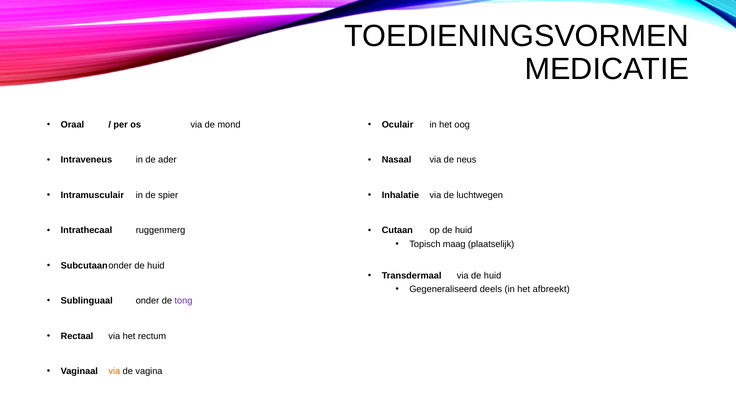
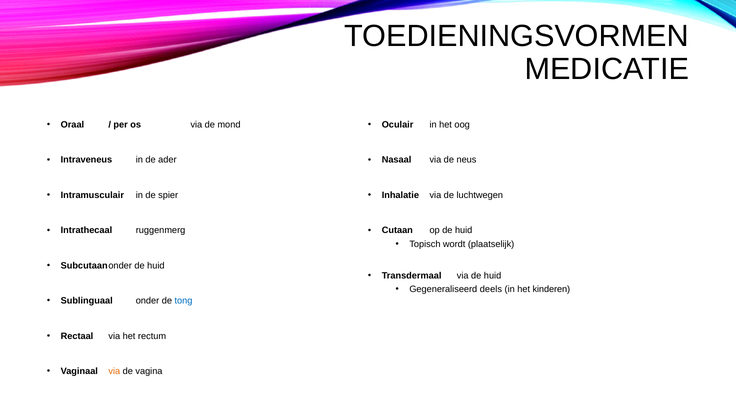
maag: maag -> wordt
afbreekt: afbreekt -> kinderen
tong colour: purple -> blue
